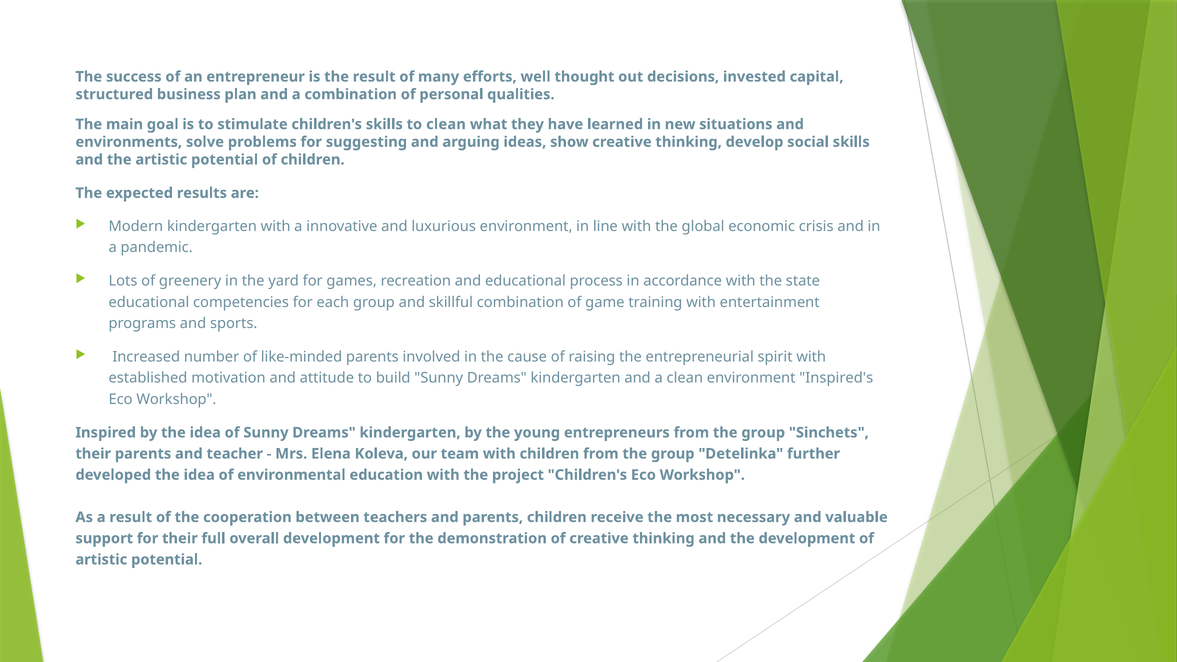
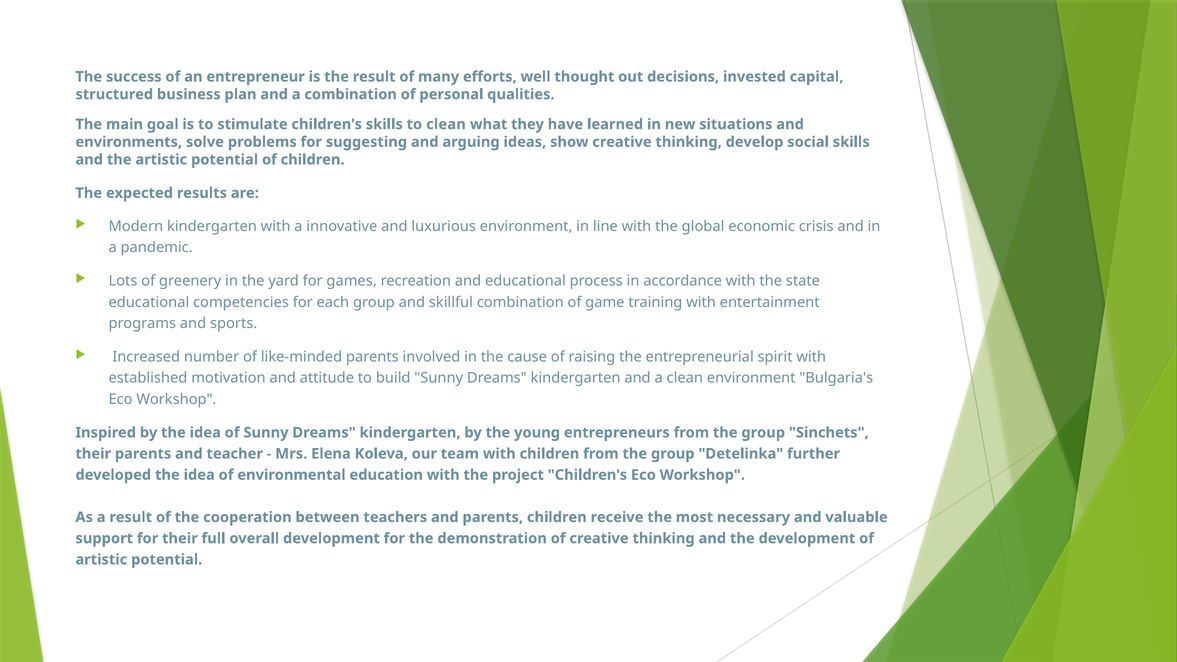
Inspired's: Inspired's -> Bulgaria's
